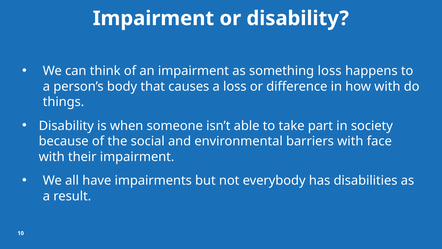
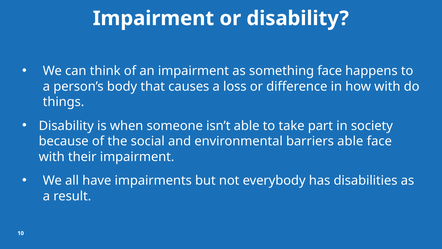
something loss: loss -> face
barriers with: with -> able
